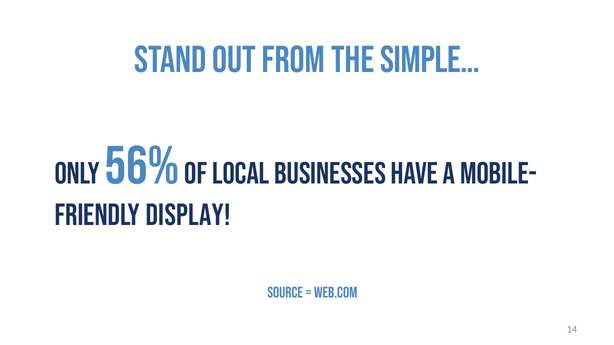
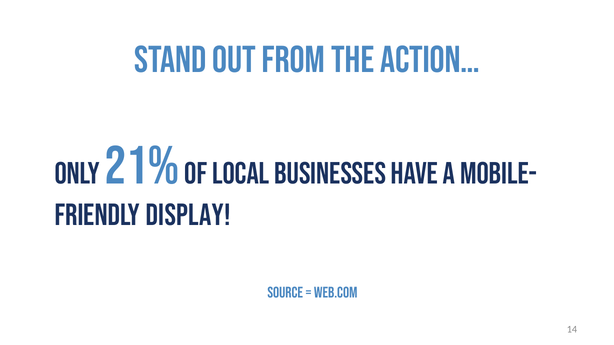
simple…: simple… -> action…
56%: 56% -> 21%
